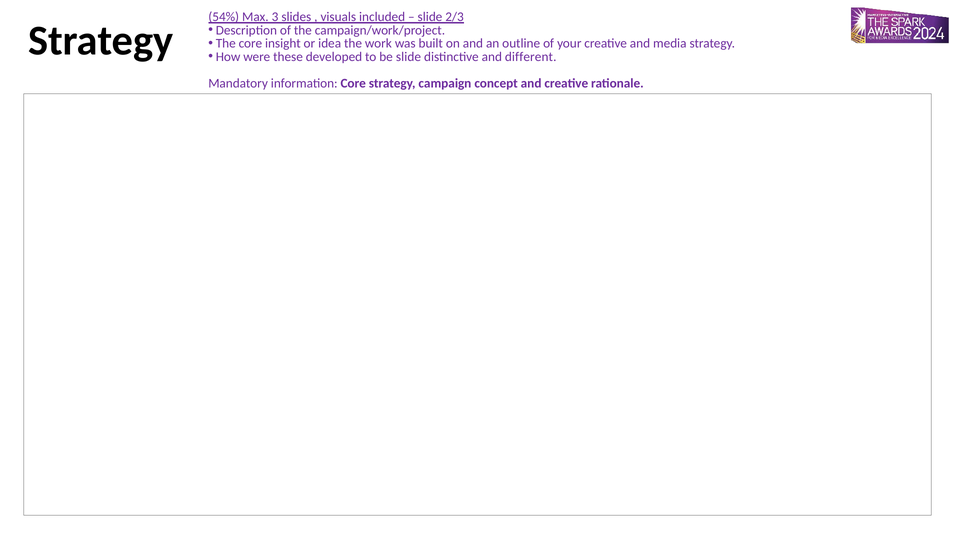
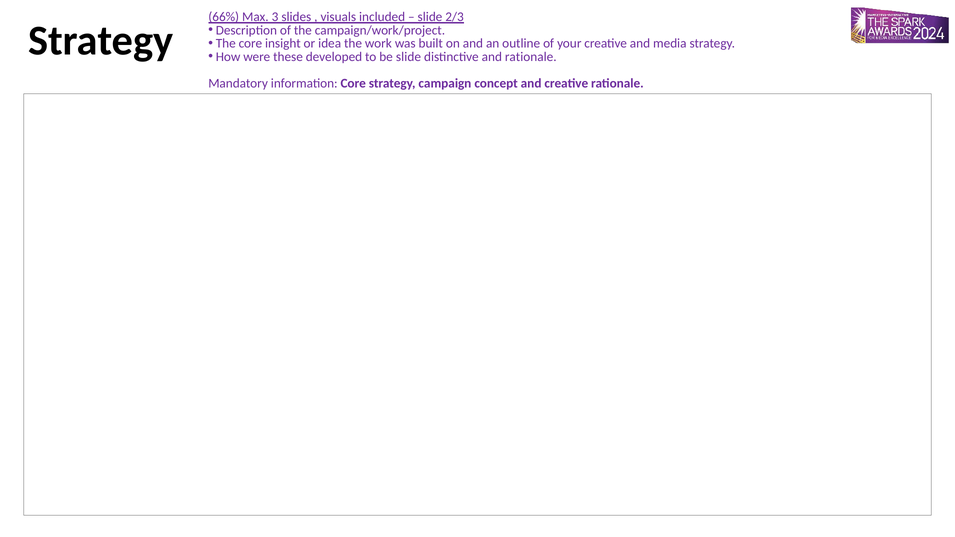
54%: 54% -> 66%
and different: different -> rationale
